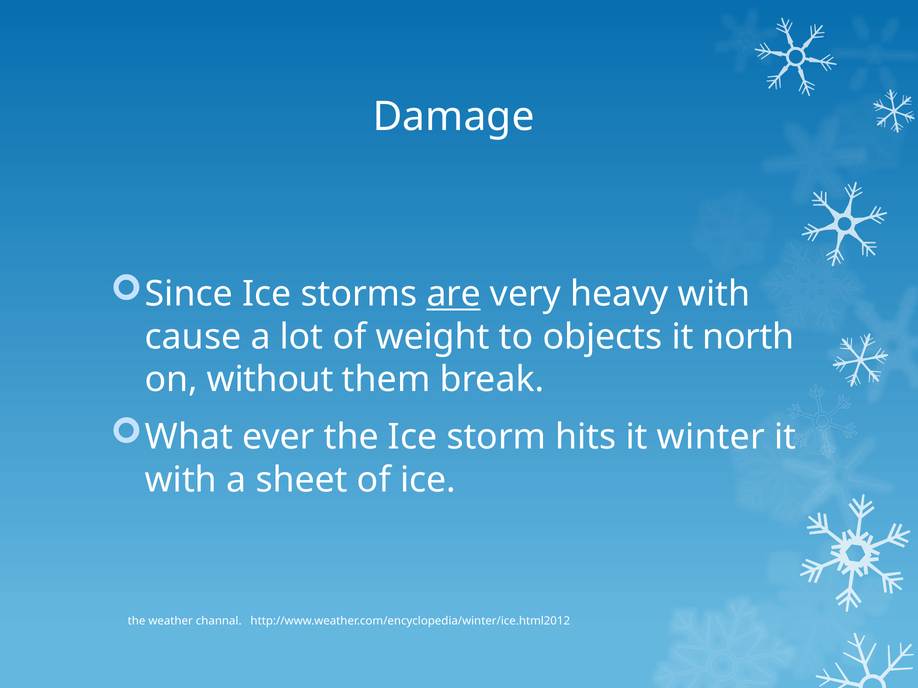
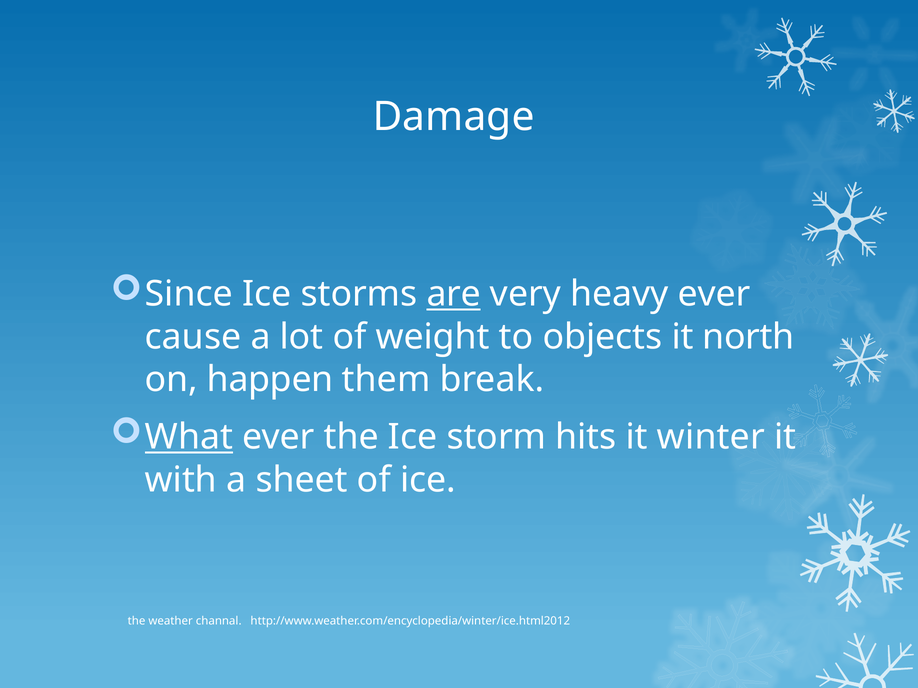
heavy with: with -> ever
without: without -> happen
What underline: none -> present
